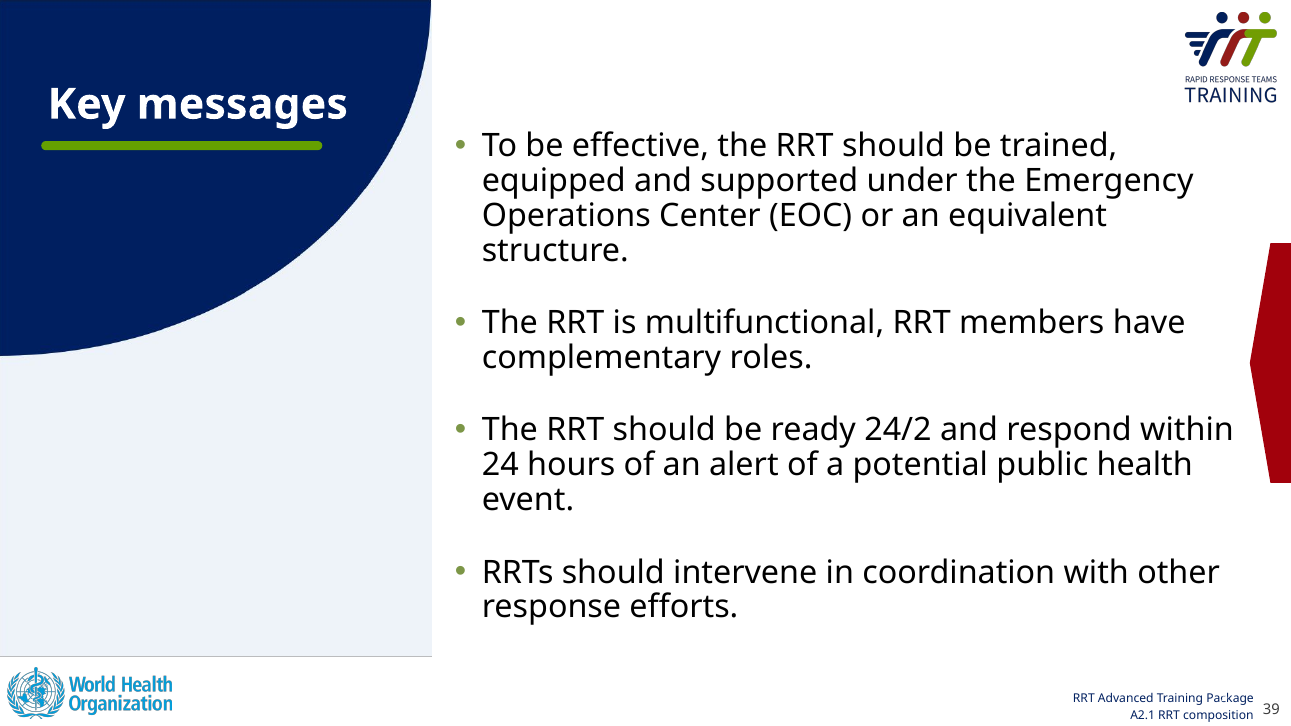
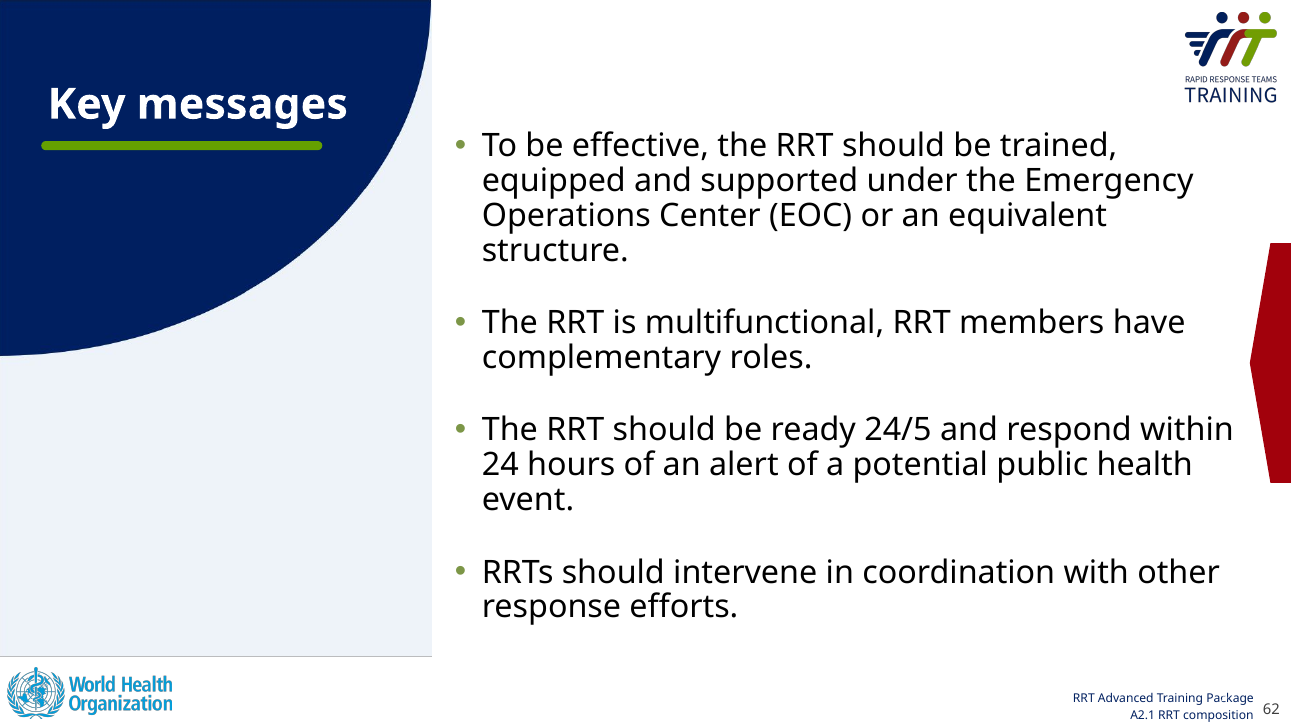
24/2: 24/2 -> 24/5
39: 39 -> 62
